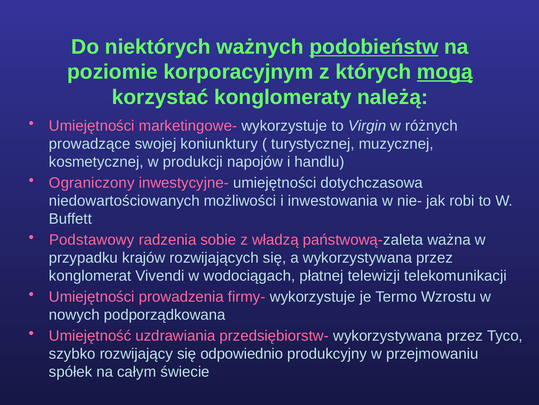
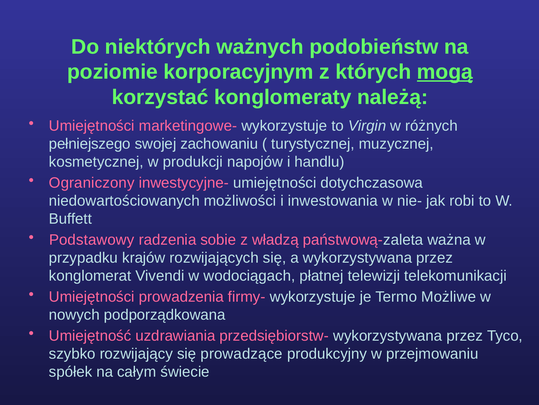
podobieństw underline: present -> none
prowadzące: prowadzące -> pełniejszego
koniunktury: koniunktury -> zachowaniu
Wzrostu: Wzrostu -> Możliwe
odpowiednio: odpowiednio -> prowadzące
